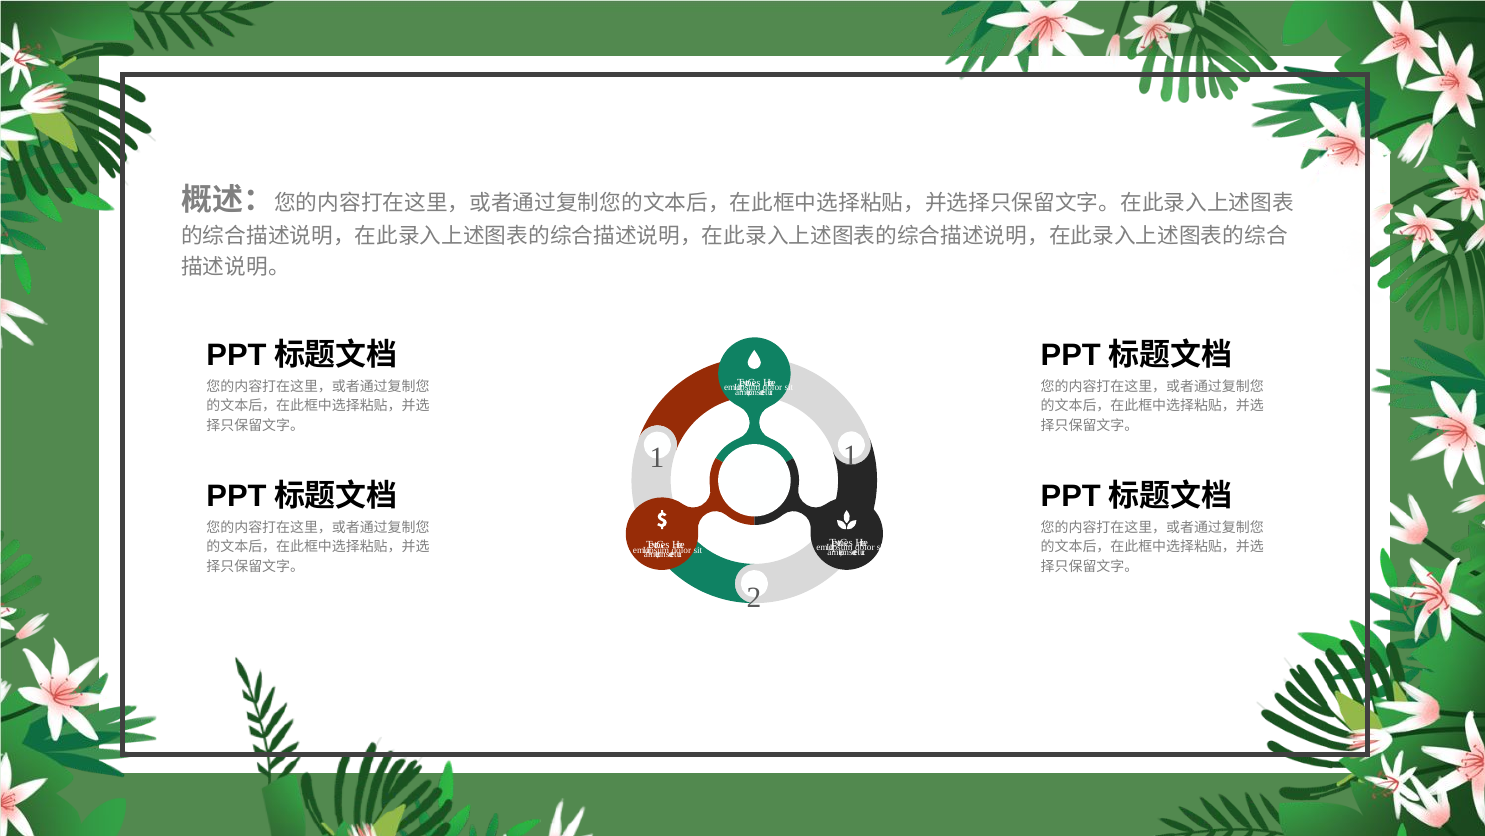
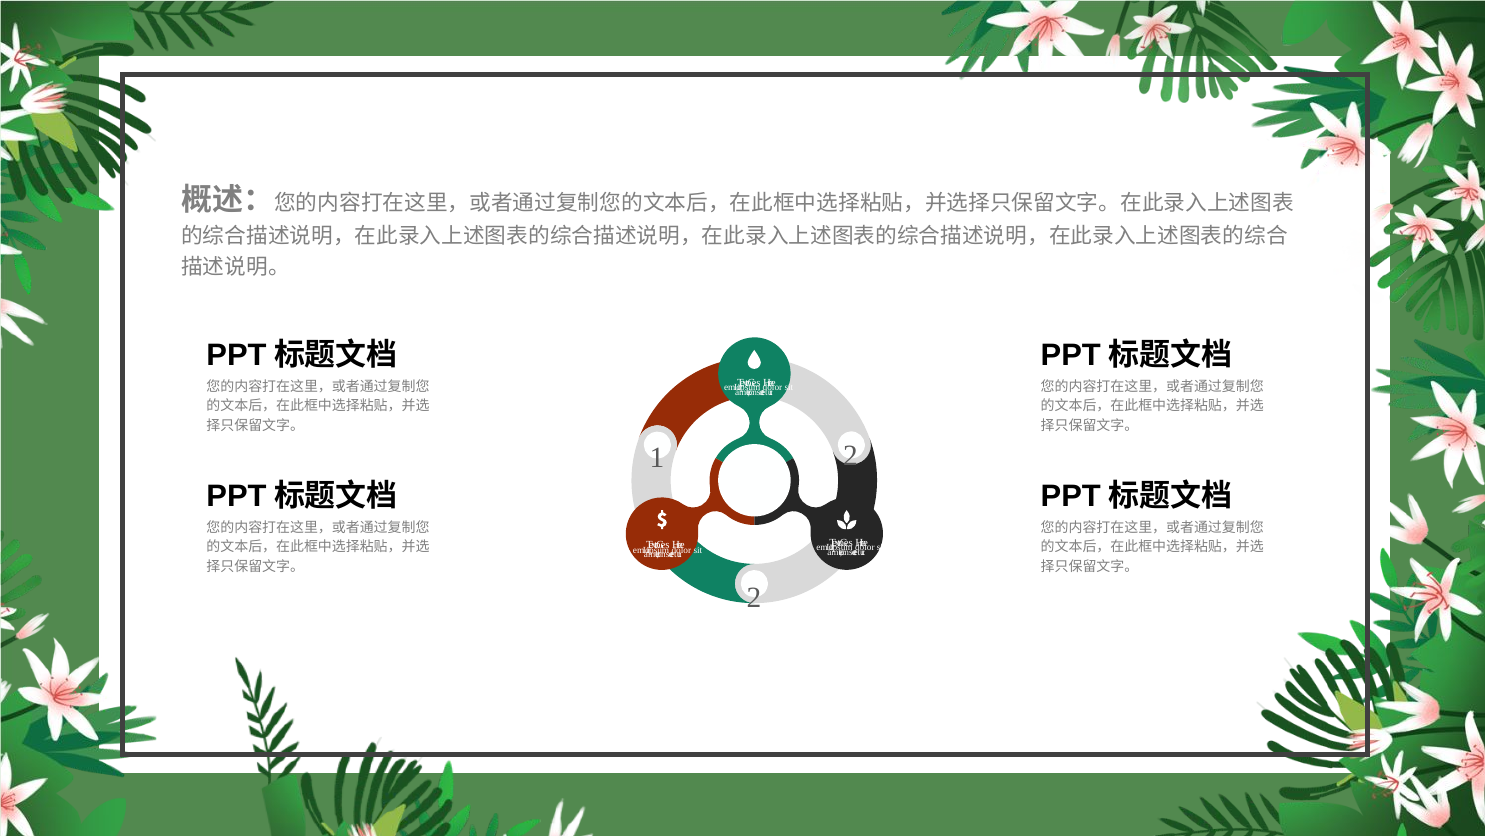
1 1: 1 -> 2
